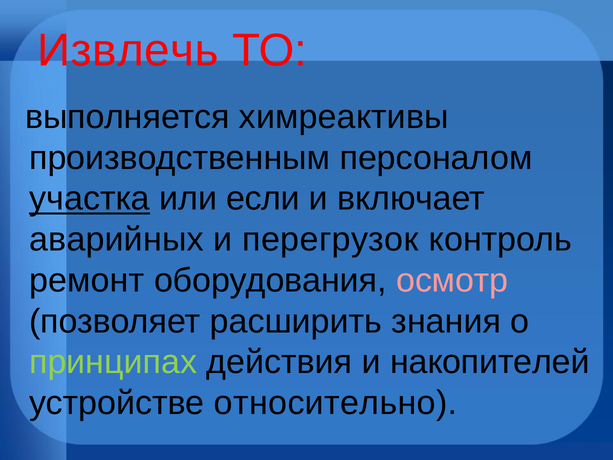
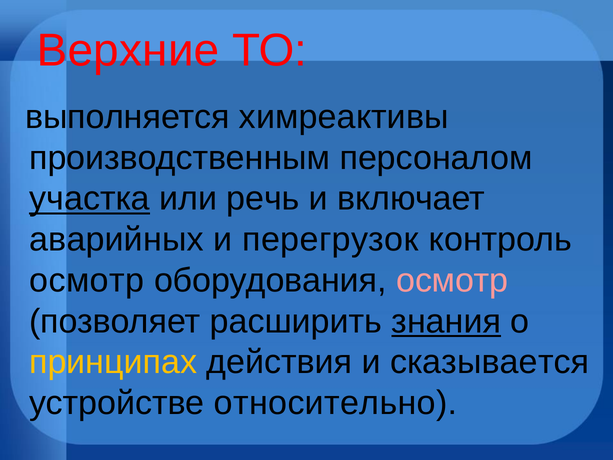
Извлечь: Извлечь -> Верхние
если: если -> речь
ремонт at (87, 280): ремонт -> осмотр
знания underline: none -> present
принципах colour: light green -> yellow
накопителей: накопителей -> сказывается
